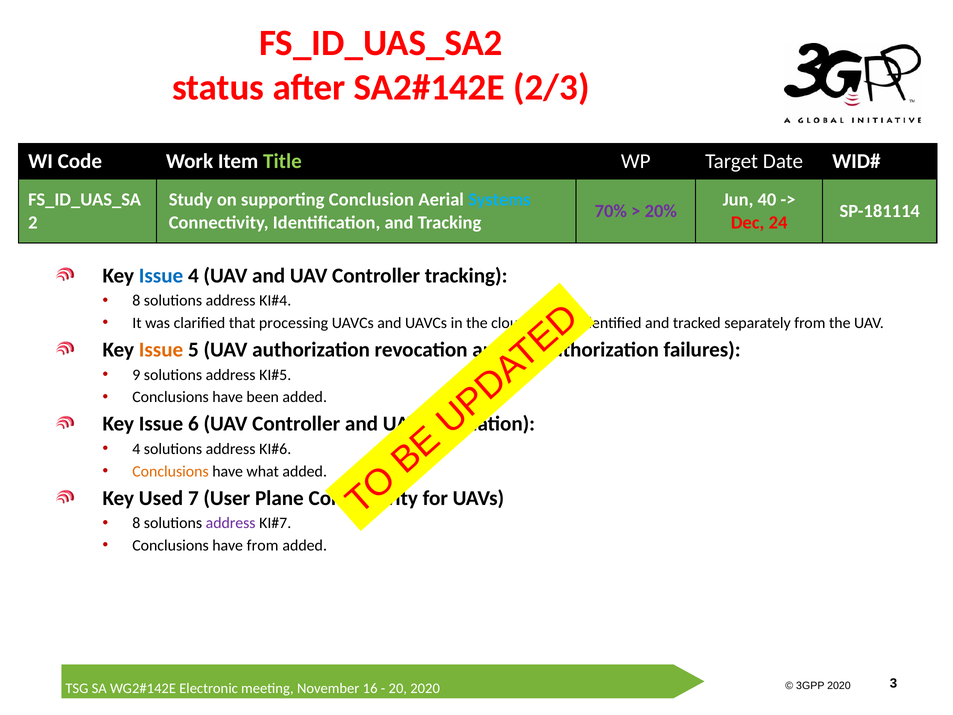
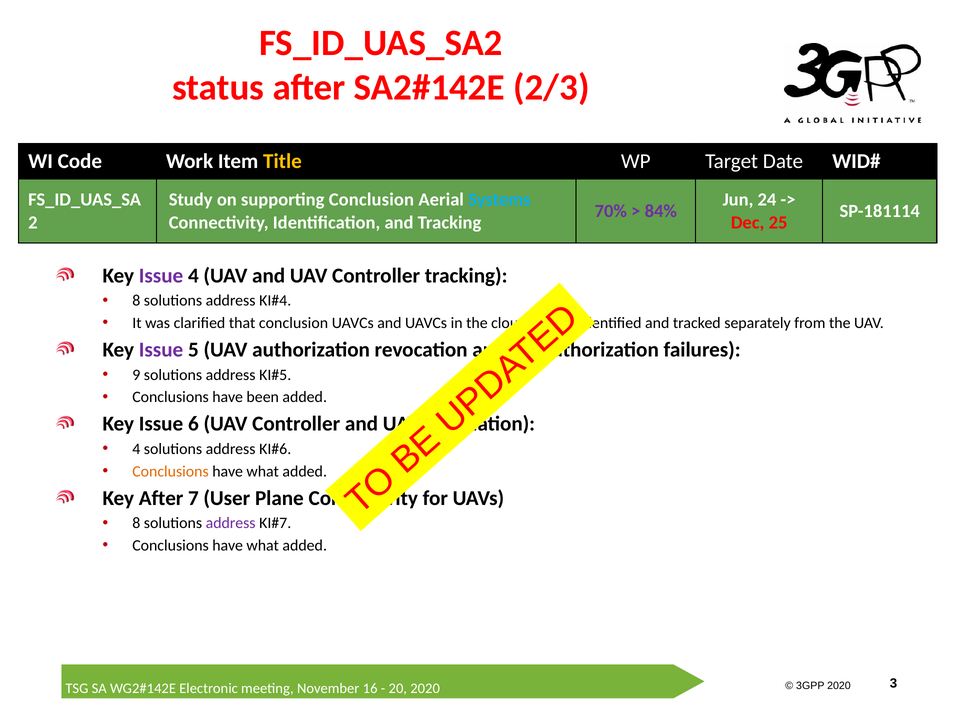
Title colour: light green -> yellow
40: 40 -> 24
20%: 20% -> 84%
24: 24 -> 25
Issue at (161, 276) colour: blue -> purple
that processing: processing -> conclusion
Issue at (161, 350) colour: orange -> purple
Key Used: Used -> After
from at (263, 545): from -> what
